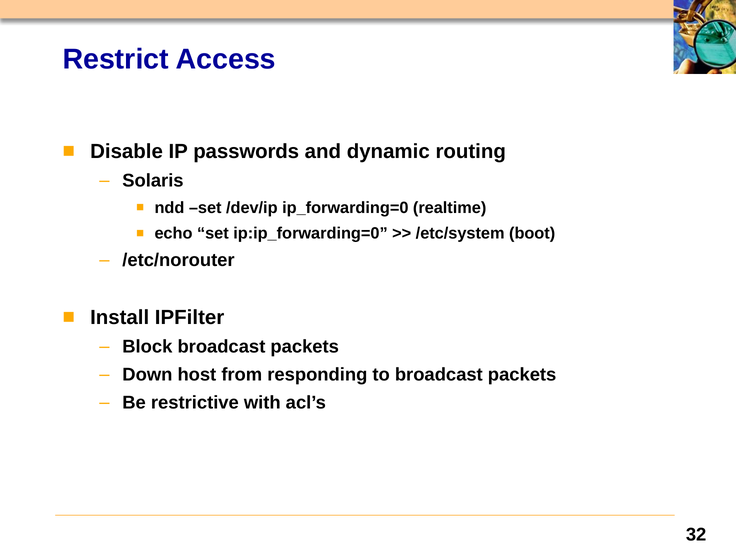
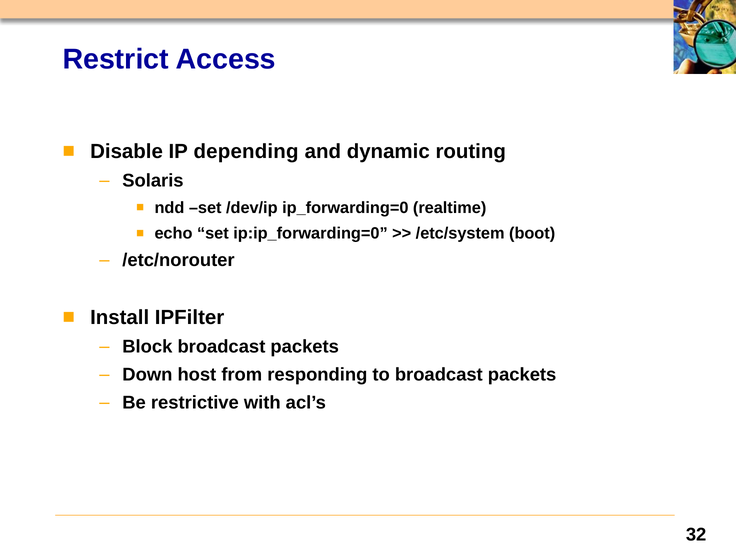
passwords: passwords -> depending
